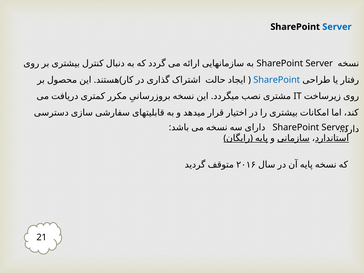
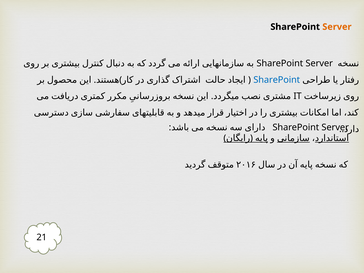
Server at (337, 27) colour: blue -> orange
